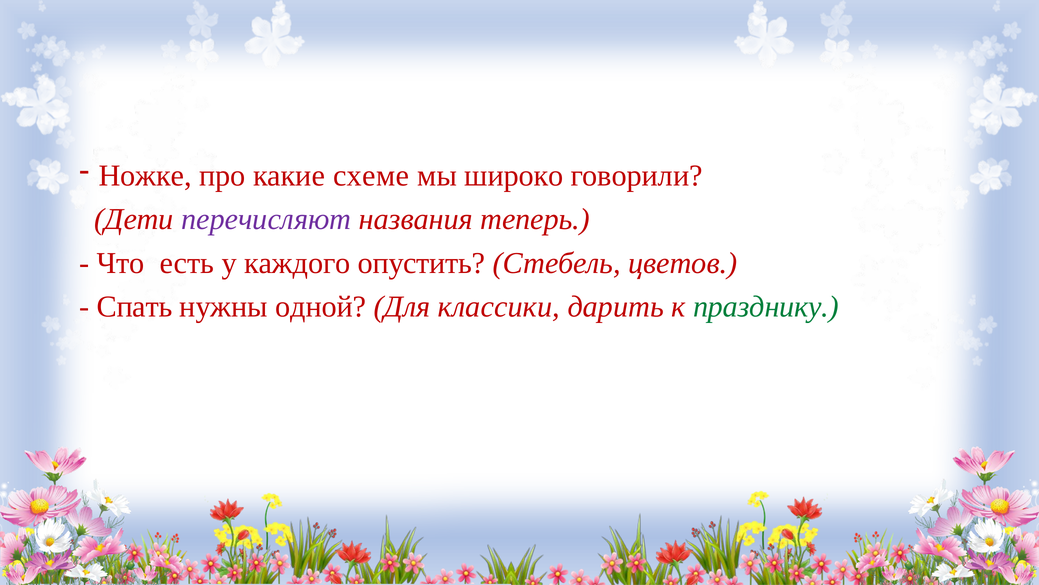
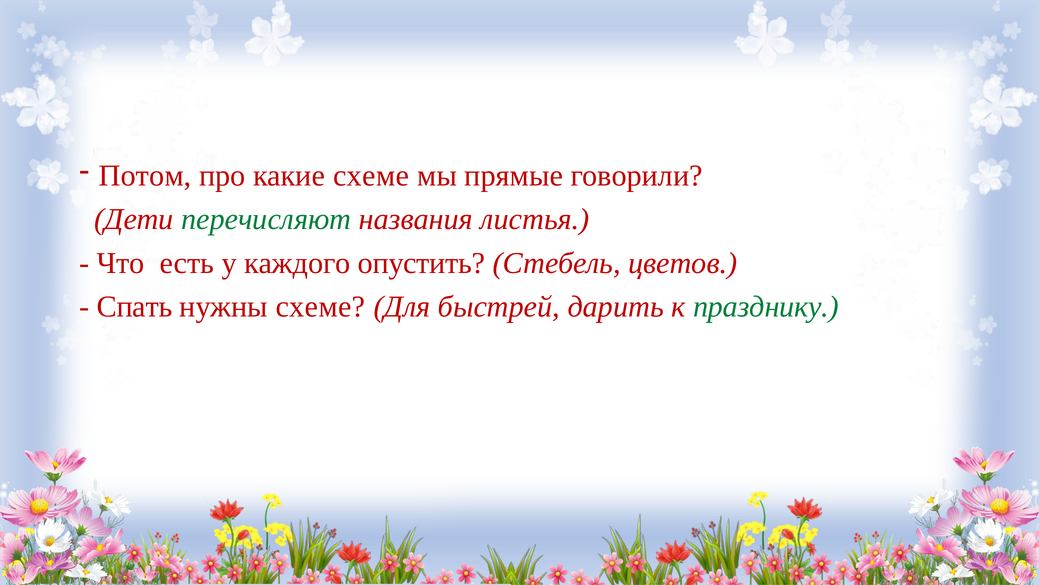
Ножке: Ножке -> Потом
широко: широко -> прямые
перечисляют colour: purple -> green
теперь: теперь -> листья
нужны одной: одной -> схеме
классики: классики -> быстрей
